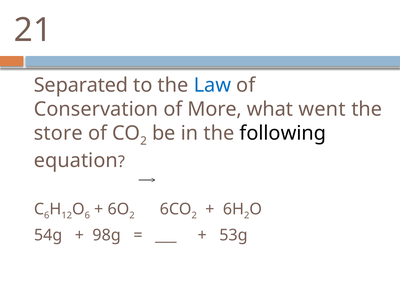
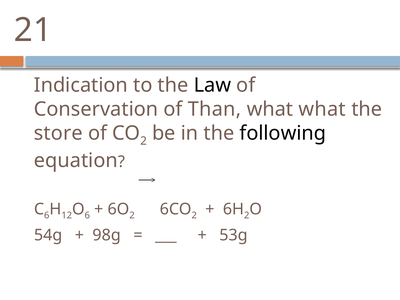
Separated: Separated -> Indication
Law colour: blue -> black
More: More -> Than
what went: went -> what
